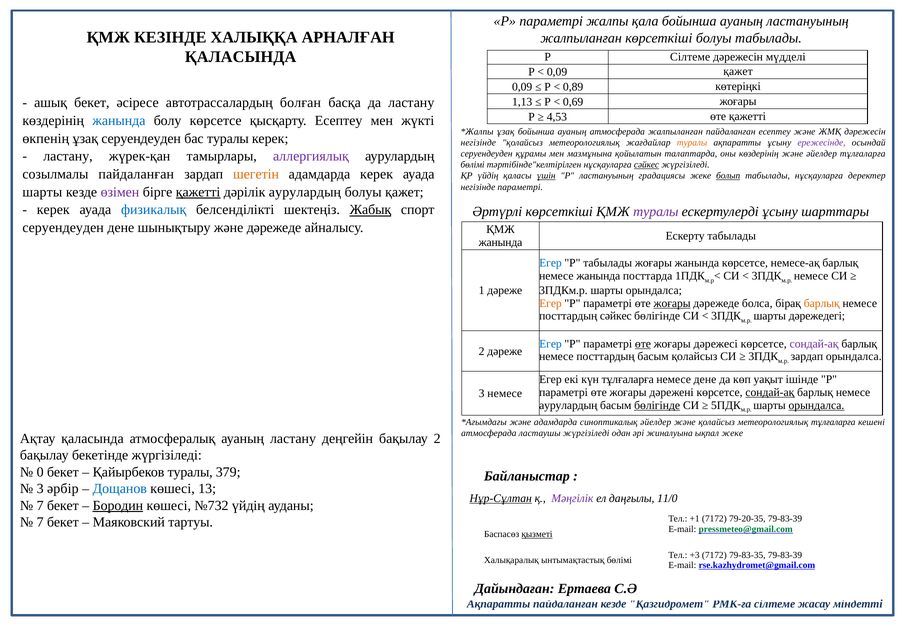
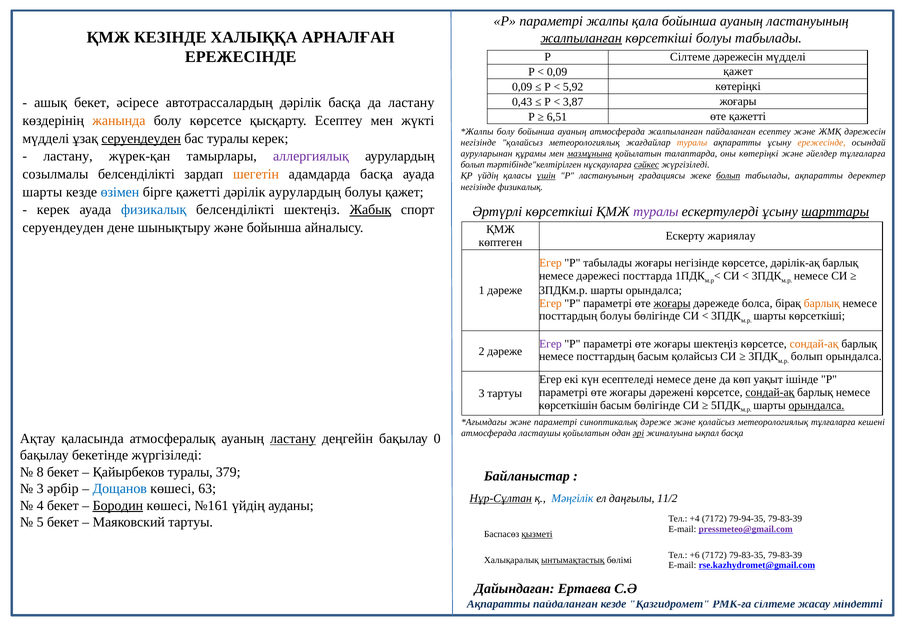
жалпыланған at (581, 38) underline: none -> present
ҚАЛАСЫНДА at (241, 57): ҚАЛАСЫНДА -> ЕРЕЖЕСІНДЕ
0,89: 0,89 -> 5,92
автотрассалардың болған: болған -> дәрілік
1,13: 1,13 -> 0,43
0,69: 0,69 -> 3,87
4,53: 4,53 -> 6,51
жанында at (119, 121) colour: blue -> orange
ұзақ at (506, 132): ұзақ -> болу
өкпенің at (46, 139): өкпенің -> мүдделі
серуендеуден at (141, 139) underline: none -> present
ережесінде at (822, 143) colour: purple -> orange
серуендеуден at (487, 154): серуендеуден -> ауруларынан
мазмұнына underline: none -> present
оны көздерінің: көздерінің -> көтеріңкі
бөлімі at (473, 165): бөлімі -> болып
созылмалы пайдаланған: пайдаланған -> белсенділікті
адамдарда керек: керек -> басқа
табылады нұсқауларға: нұсқауларға -> ақпаратты
негізінде параметрі: параметрі -> физикалық
өзімен colour: purple -> blue
қажетті at (198, 192) underline: present -> none
шарттары underline: none -> present
және дәрежеде: дәрежеде -> бойынша
Ескерту табылады: табылады -> жариялау
жанында at (501, 243): жанында -> көптеген
Егер at (550, 263) colour: blue -> orange
жоғары жанында: жанында -> негізінде
немесе-ақ: немесе-ақ -> дәрілік-ақ
немесе жанында: жанында -> дәрежесі
посттардың сәйкес: сәйкес -> болуы
шарты дәрежедегі: дәрежедегі -> көрсеткіші
Егер at (550, 344) colour: blue -> purple
өте at (643, 344) underline: present -> none
жоғары дәрежесі: дәрежесі -> шектеңіз
сондай-ақ at (814, 344) colour: purple -> orange
зардап at (807, 357): зардап -> болып
күн тұлғаларға: тұлғаларға -> есептеледі
3 немесе: немесе -> тартуы
аурулардың at (568, 406): аурулардың -> көрсеткішін
бөлігінде at (657, 406) underline: present -> none
және адамдарда: адамдарда -> параметрі
синоптикалық әйелдер: әйелдер -> дәреже
ластаушы жүргізіледі: жүргізіледі -> қойылатын
әрі underline: none -> present
ықпал жеке: жеке -> басқа
ластану at (293, 439) underline: none -> present
бақылау 2: 2 -> 0
0: 0 -> 8
13: 13 -> 63
Мәңгілік colour: purple -> blue
11/0: 11/0 -> 11/2
7 at (40, 506): 7 -> 4
№732: №732 -> №161
+1: +1 -> +4
79-20-35: 79-20-35 -> 79-94-35
7 at (40, 523): 7 -> 5
pressmeteo@gmail.com colour: green -> purple
+3: +3 -> +6
ынтымақтастық underline: none -> present
